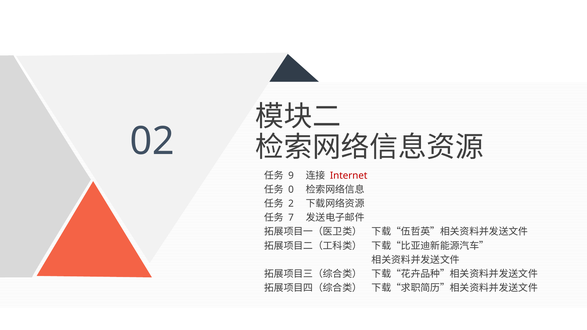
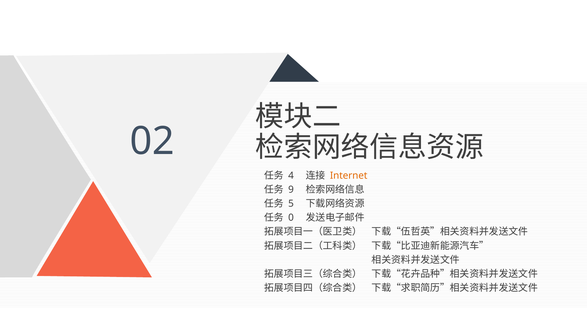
9: 9 -> 4
Internet colour: red -> orange
0: 0 -> 9
2: 2 -> 5
7: 7 -> 0
